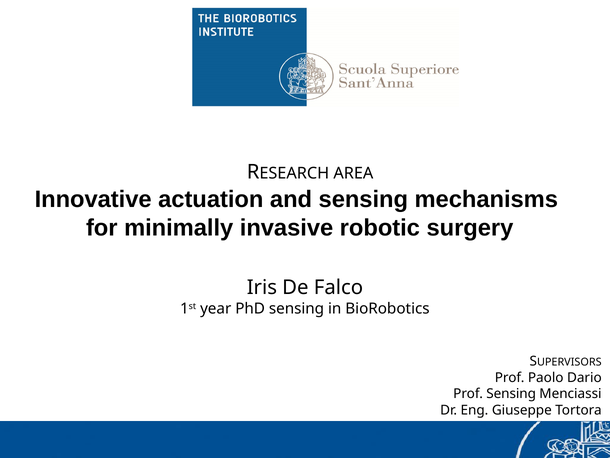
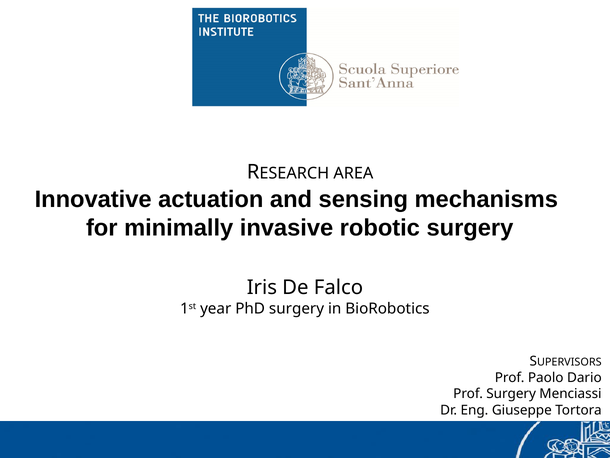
PhD sensing: sensing -> surgery
Prof Sensing: Sensing -> Surgery
